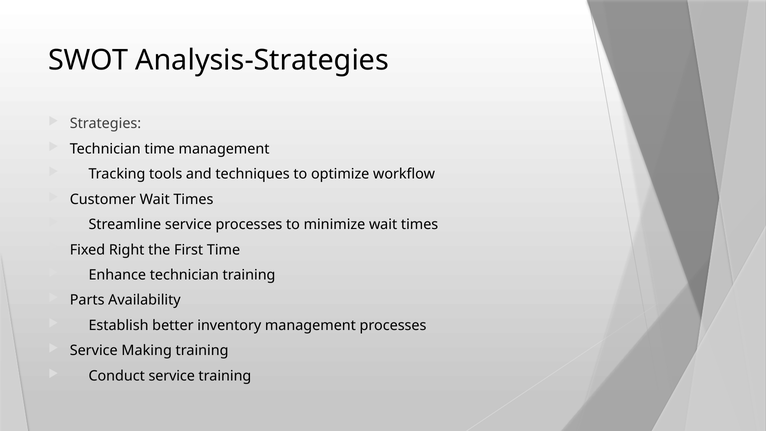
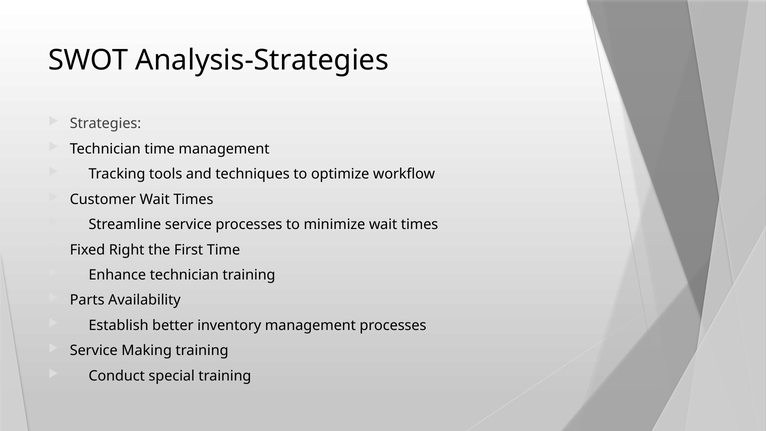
Conduct service: service -> special
